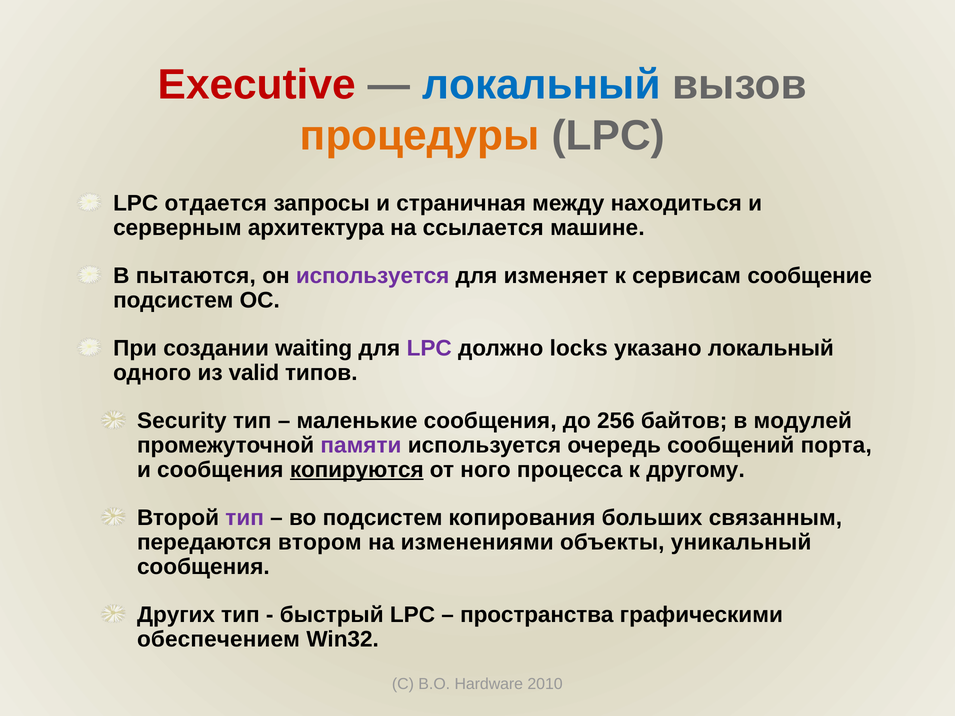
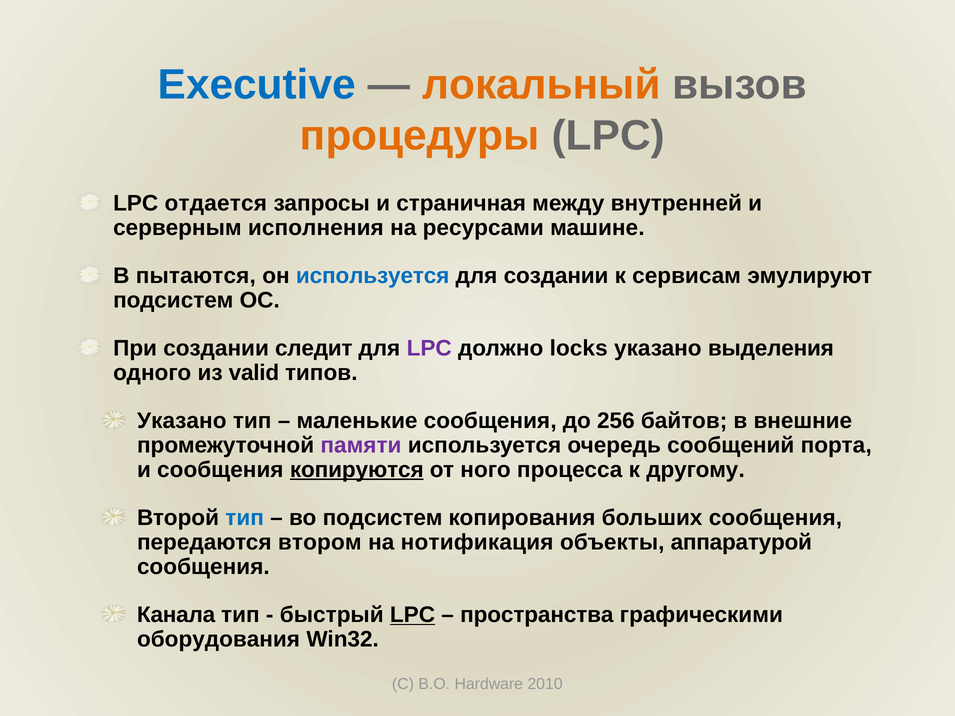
Executive colour: red -> blue
локальный at (541, 85) colour: blue -> orange
находиться: находиться -> внутренней
архитектура: архитектура -> исполнения
ссылается: ссылается -> ресурсами
используется at (373, 276) colour: purple -> blue
для изменяет: изменяет -> создании
сообщение: сообщение -> эмулируют
waiting: waiting -> следит
указано локальный: локальный -> выделения
Security at (182, 421): Security -> Указано
модулей: модулей -> внешние
тип at (245, 518) colour: purple -> blue
больших связанным: связанным -> сообщения
изменениями: изменениями -> нотификация
уникальный: уникальный -> аппаратурой
Других: Других -> Канала
LPC at (413, 615) underline: none -> present
обеспечением: обеспечением -> оборудования
